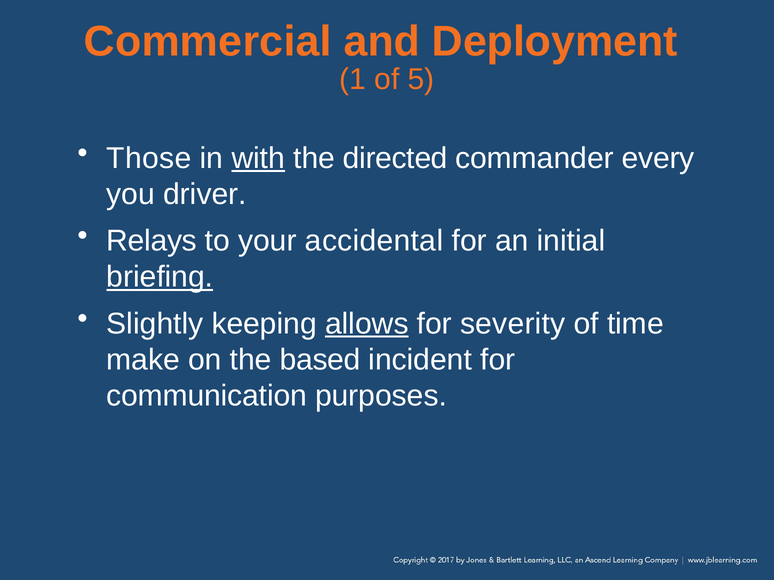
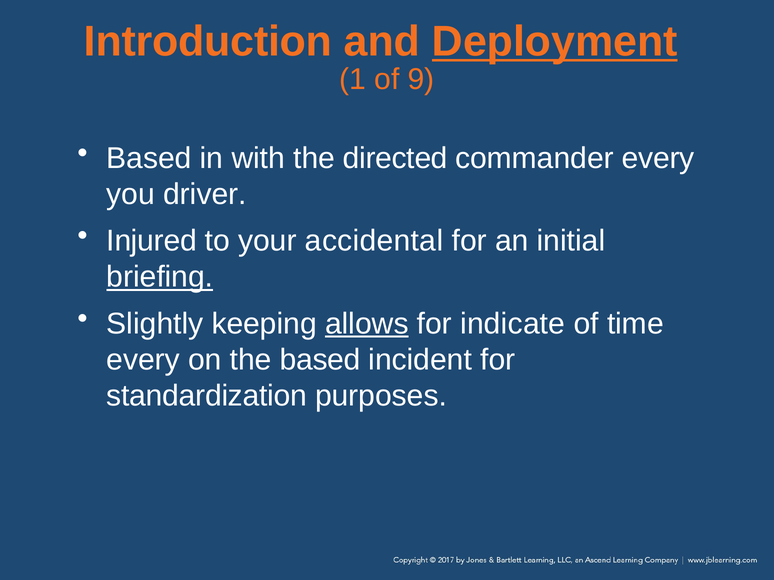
Commercial: Commercial -> Introduction
Deployment underline: none -> present
5: 5 -> 9
Those at (149, 158): Those -> Based
with underline: present -> none
Relays: Relays -> Injured
severity: severity -> indicate
make at (143, 360): make -> every
communication: communication -> standardization
